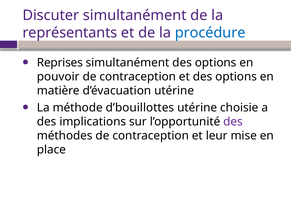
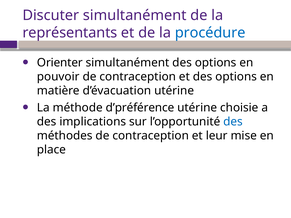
Reprises: Reprises -> Orienter
d’bouillottes: d’bouillottes -> d’préférence
des at (233, 122) colour: purple -> blue
